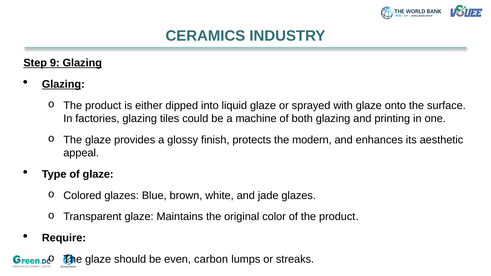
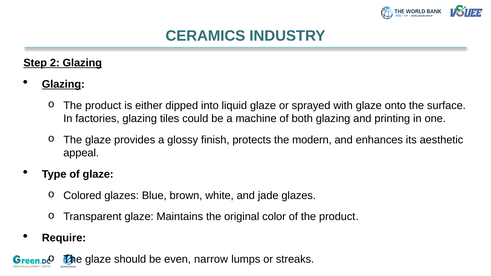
9: 9 -> 2
carbon: carbon -> narrow
